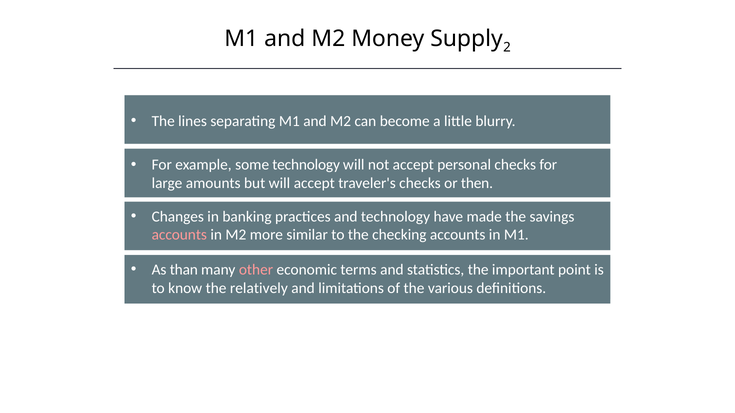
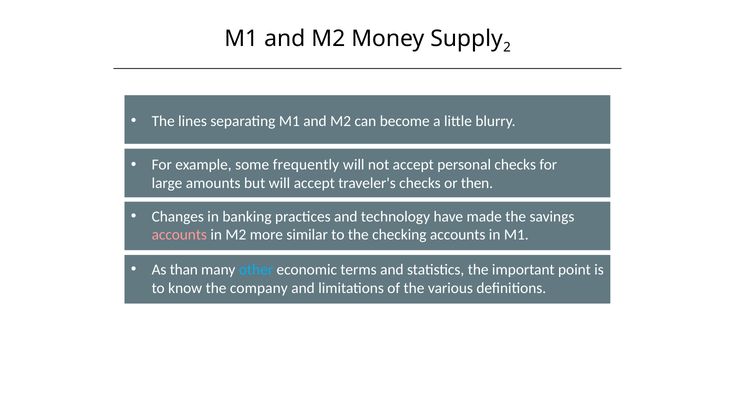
some technology: technology -> frequently
other colour: pink -> light blue
relatively: relatively -> company
